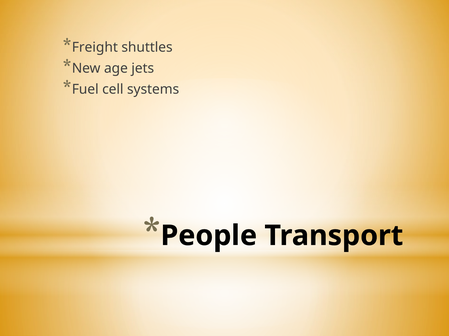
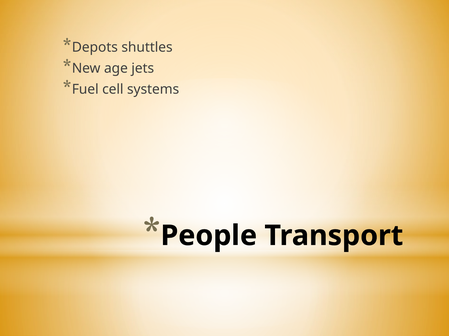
Freight: Freight -> Depots
